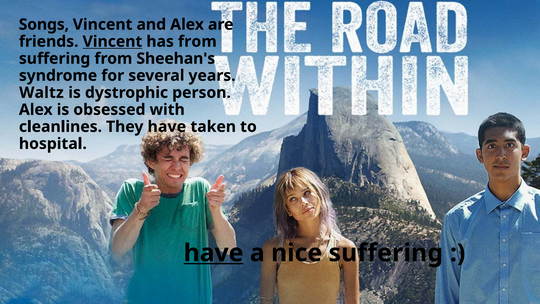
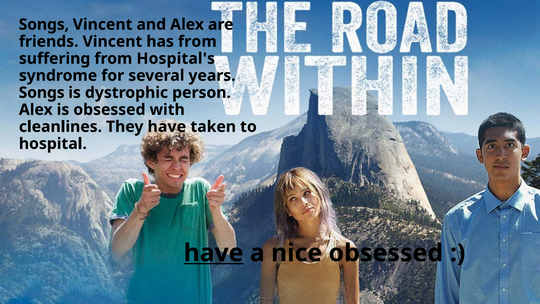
Vincent at (112, 42) underline: present -> none
Sheehan's: Sheehan's -> Hospital's
Waltz at (41, 93): Waltz -> Songs
nice suffering: suffering -> obsessed
